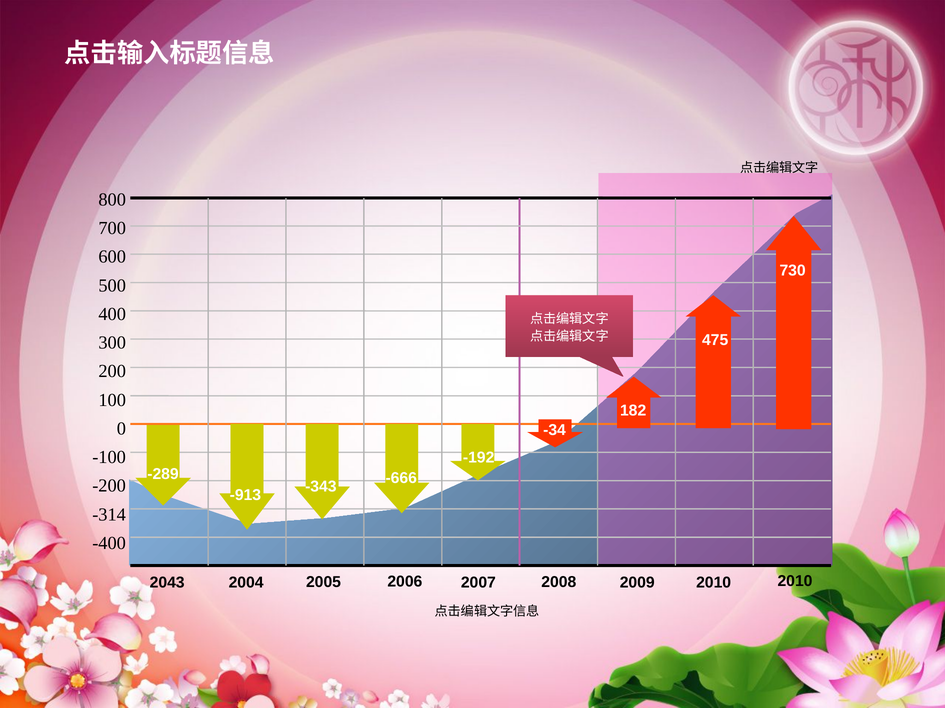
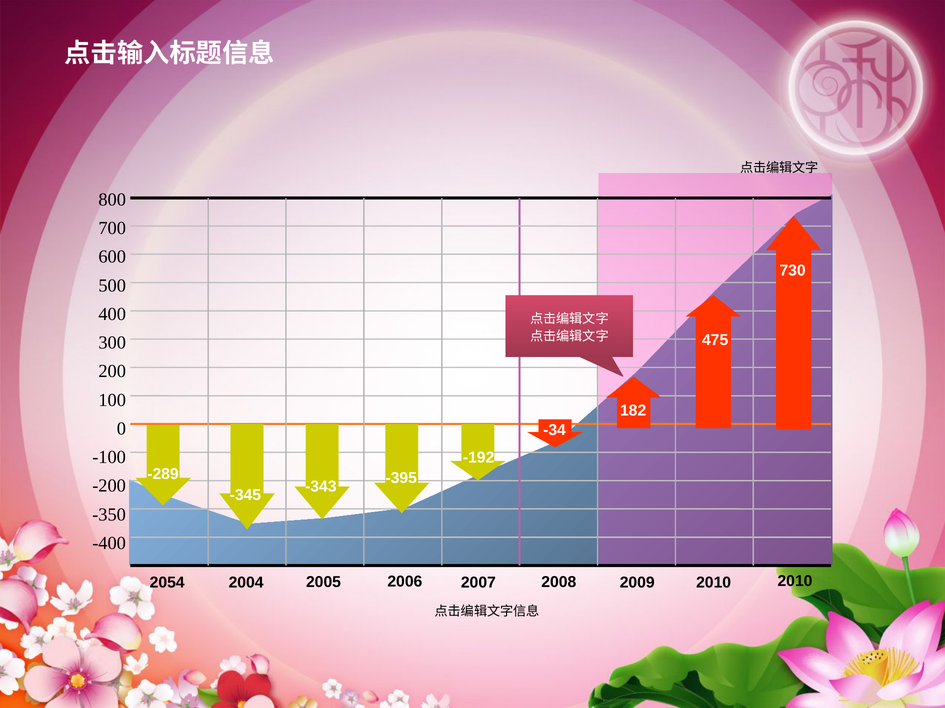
-666: -666 -> -395
-913: -913 -> -345
-314: -314 -> -350
2043: 2043 -> 2054
